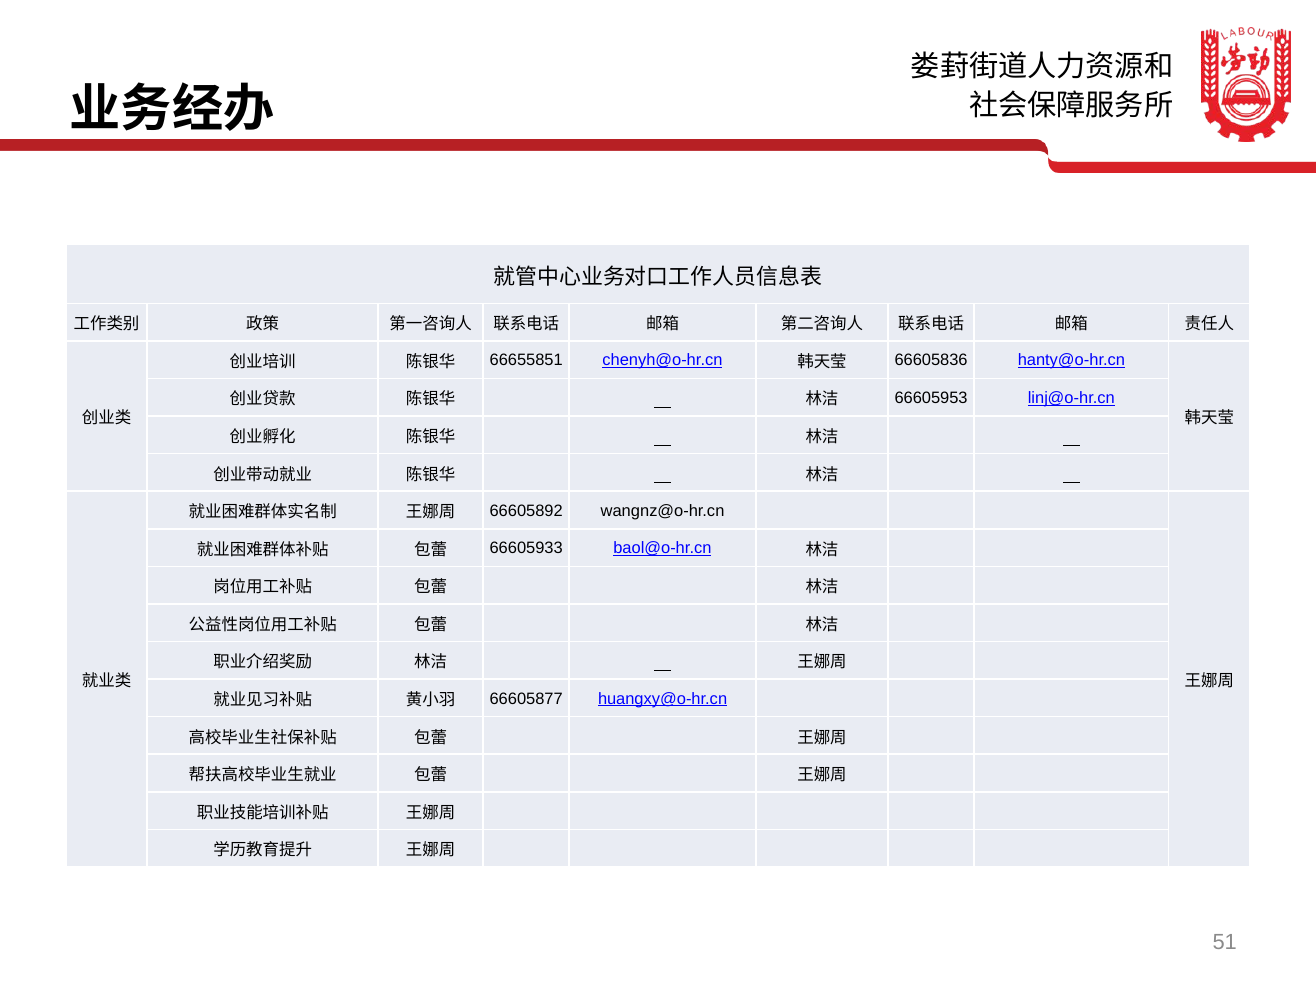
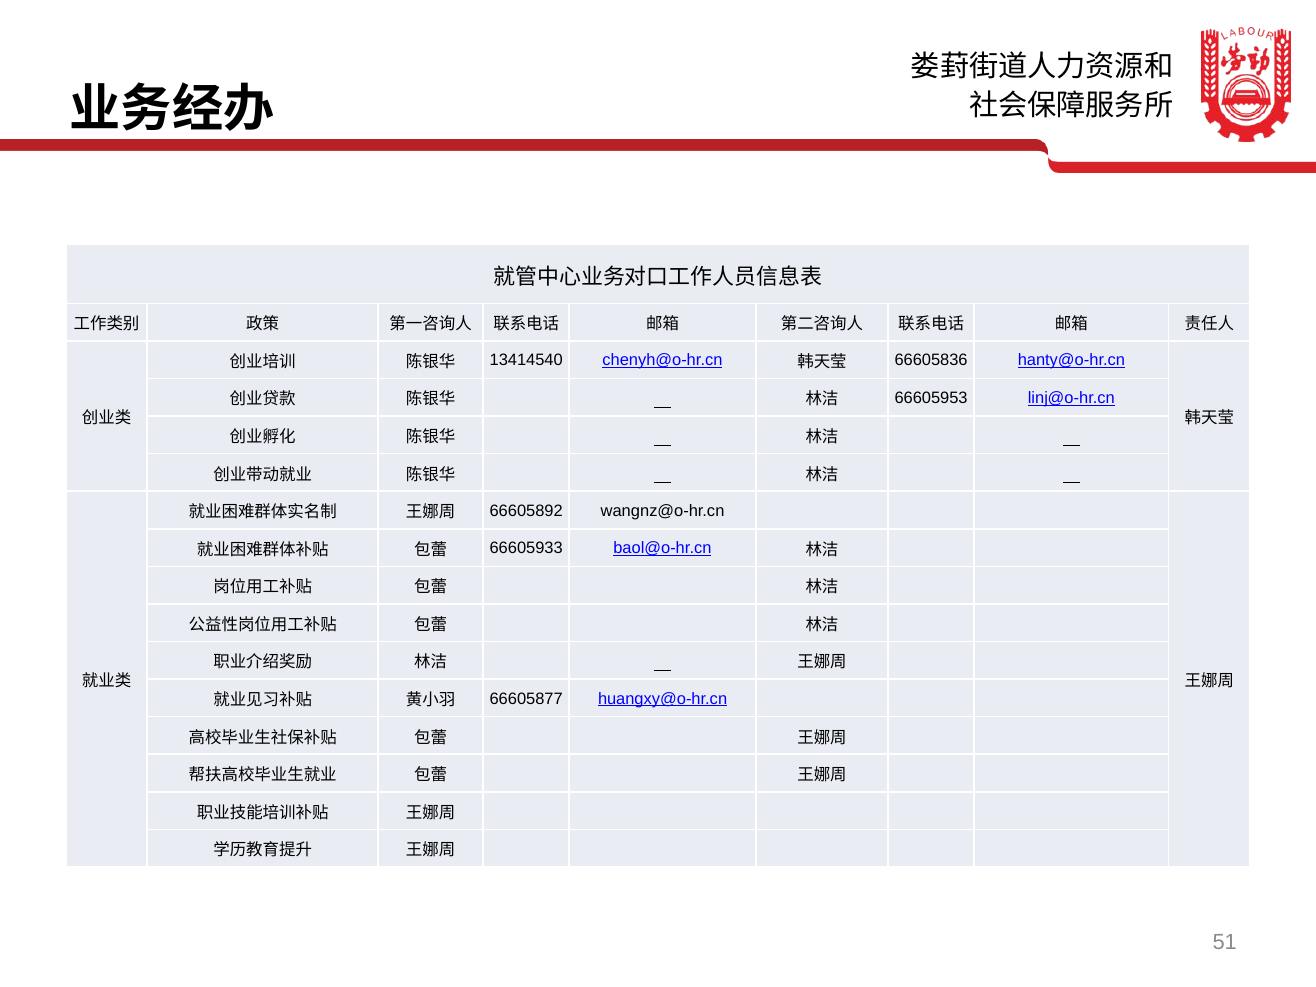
66655851: 66655851 -> 13414540
